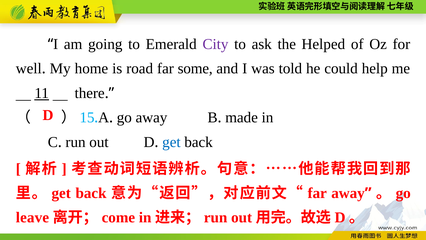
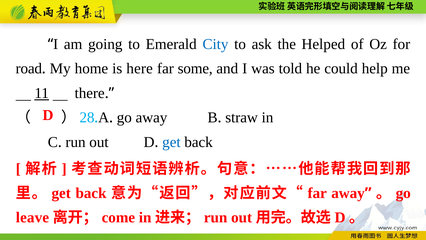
City colour: purple -> blue
well: well -> road
road: road -> here
15: 15 -> 28
made: made -> straw
